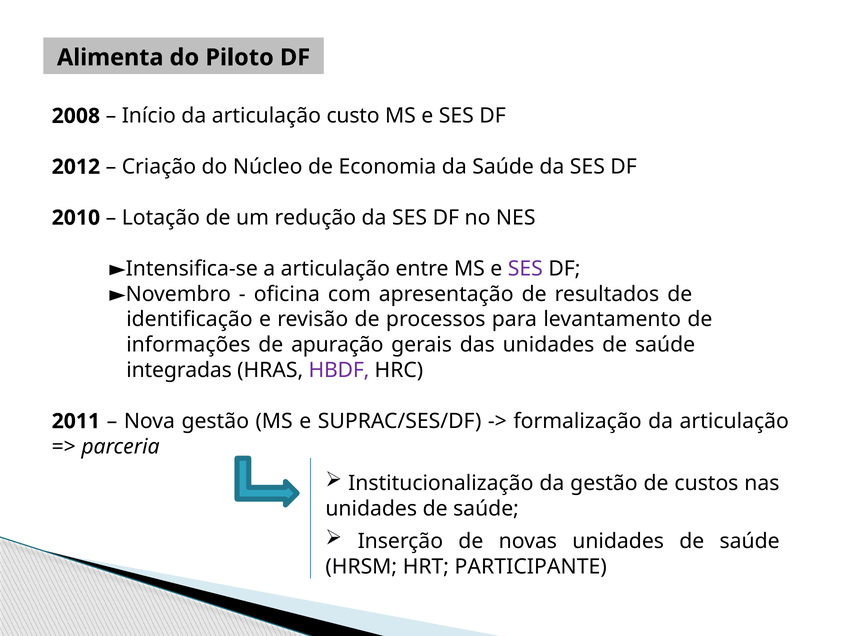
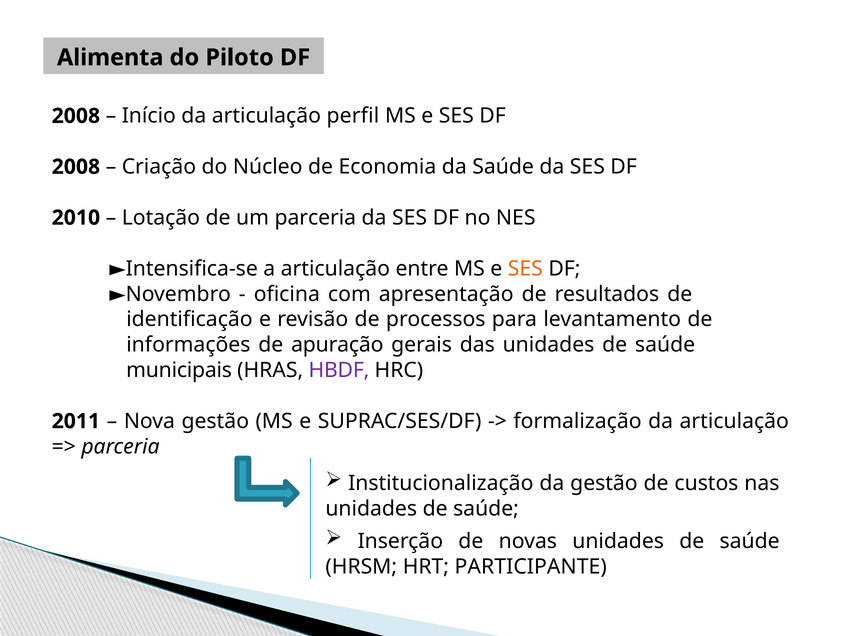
custo: custo -> perfil
2012 at (76, 167): 2012 -> 2008
um redução: redução -> parceria
SES at (525, 269) colour: purple -> orange
integradas: integradas -> municipais
